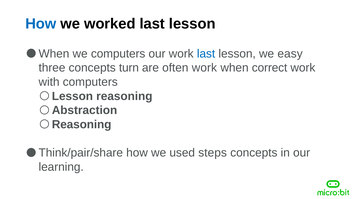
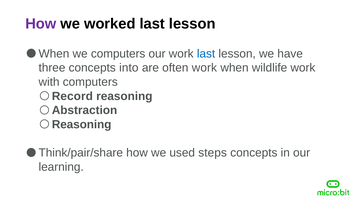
How at (41, 24) colour: blue -> purple
easy: easy -> have
turn: turn -> into
correct: correct -> wildlife
Lesson at (72, 96): Lesson -> Record
